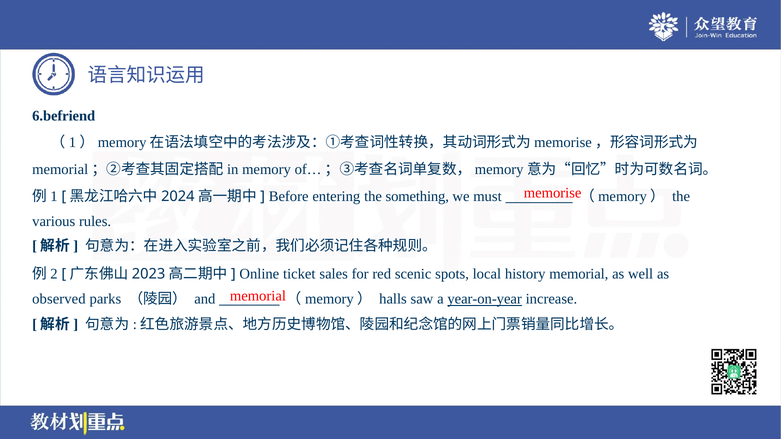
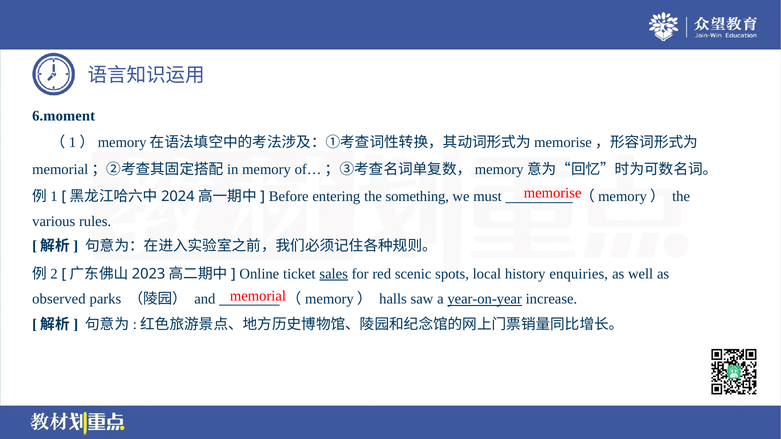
6.befriend: 6.befriend -> 6.moment
sales underline: none -> present
history memorial: memorial -> enquiries
